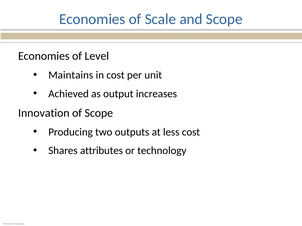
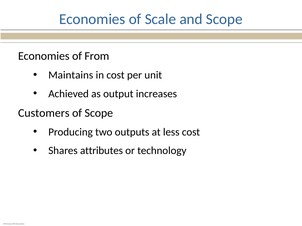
Level: Level -> From
Innovation: Innovation -> Customers
